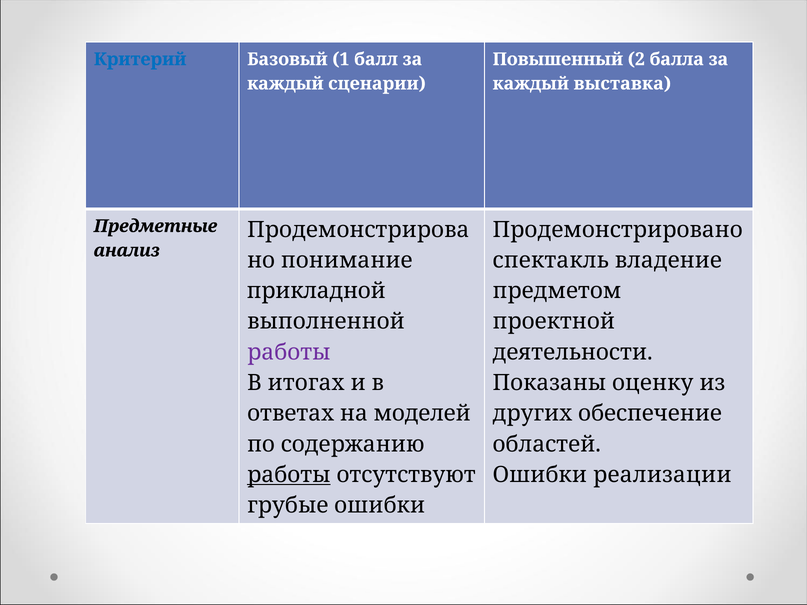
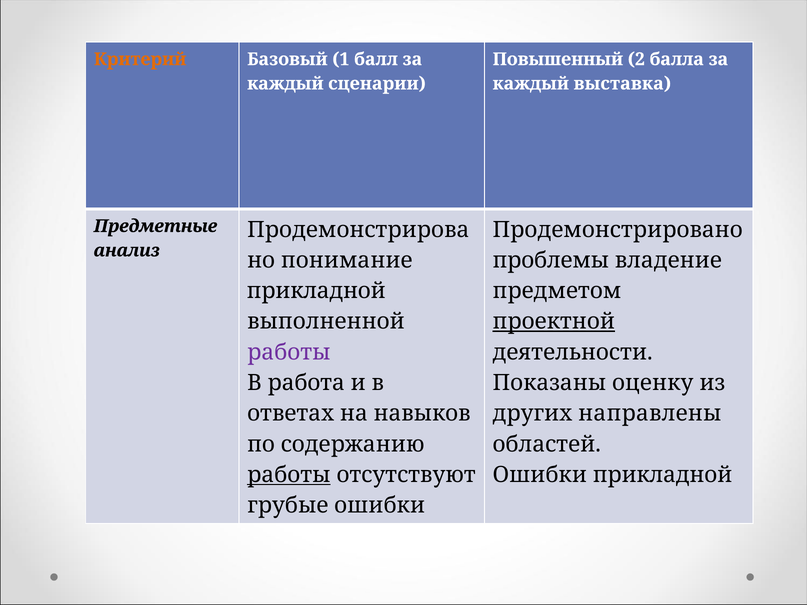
Критерий colour: blue -> orange
спектакль: спектакль -> проблемы
проектной underline: none -> present
итогах: итогах -> работа
моделей: моделей -> навыков
обеспечение: обеспечение -> направлены
Ошибки реализации: реализации -> прикладной
